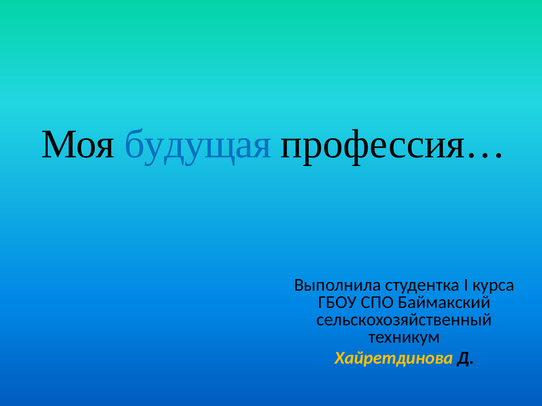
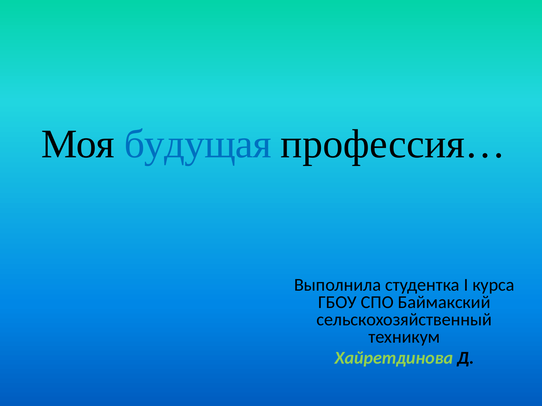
Хайретдинова colour: yellow -> light green
